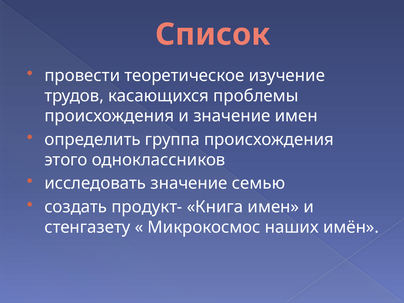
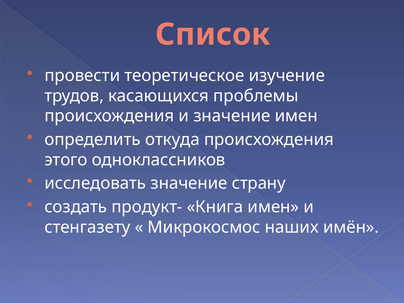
группа: группа -> откуда
семью: семью -> страну
